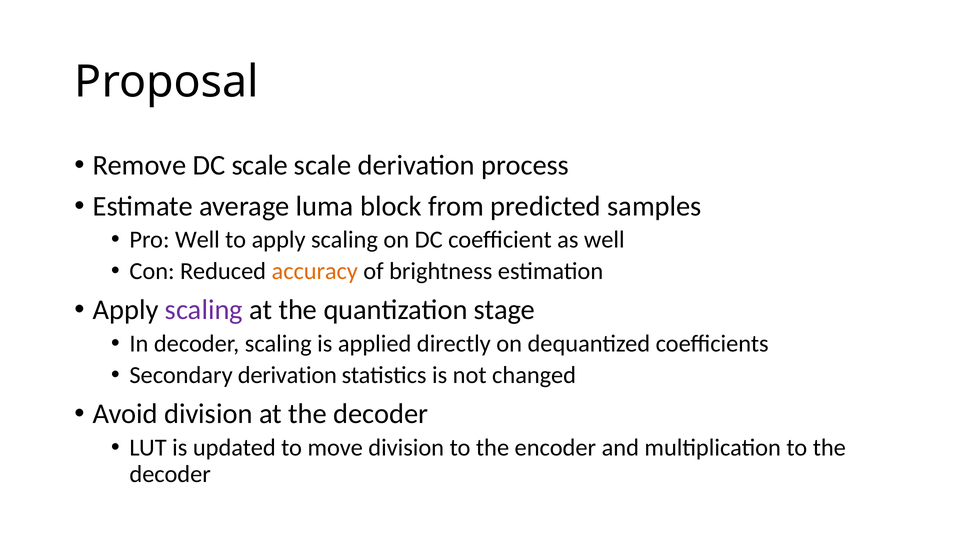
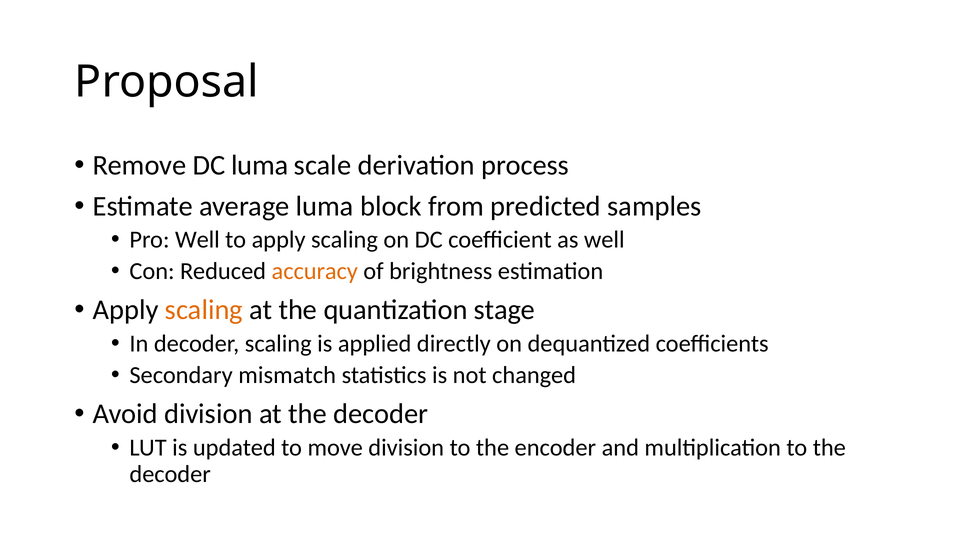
DC scale: scale -> luma
scaling at (204, 310) colour: purple -> orange
Secondary derivation: derivation -> mismatch
